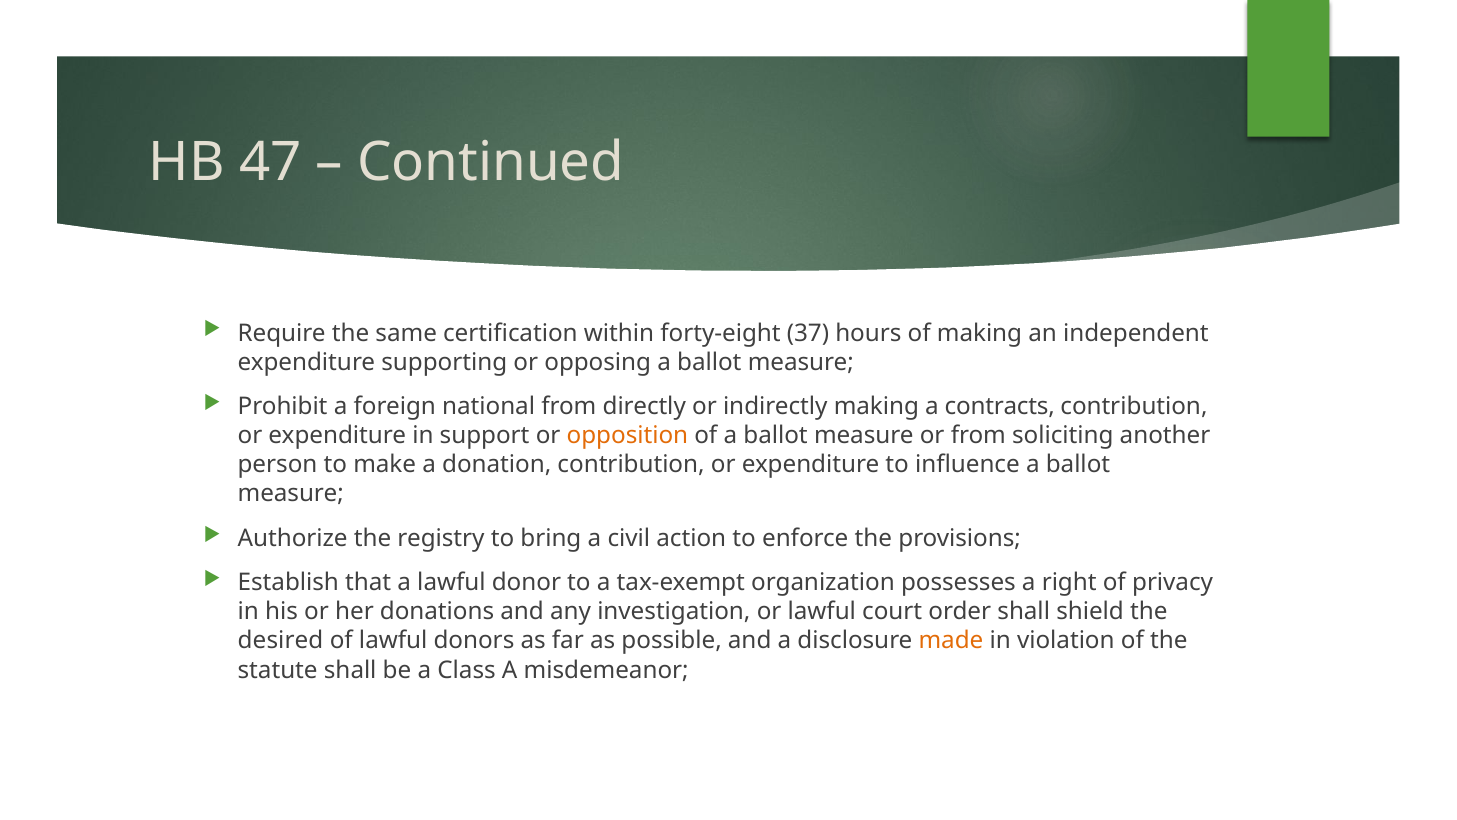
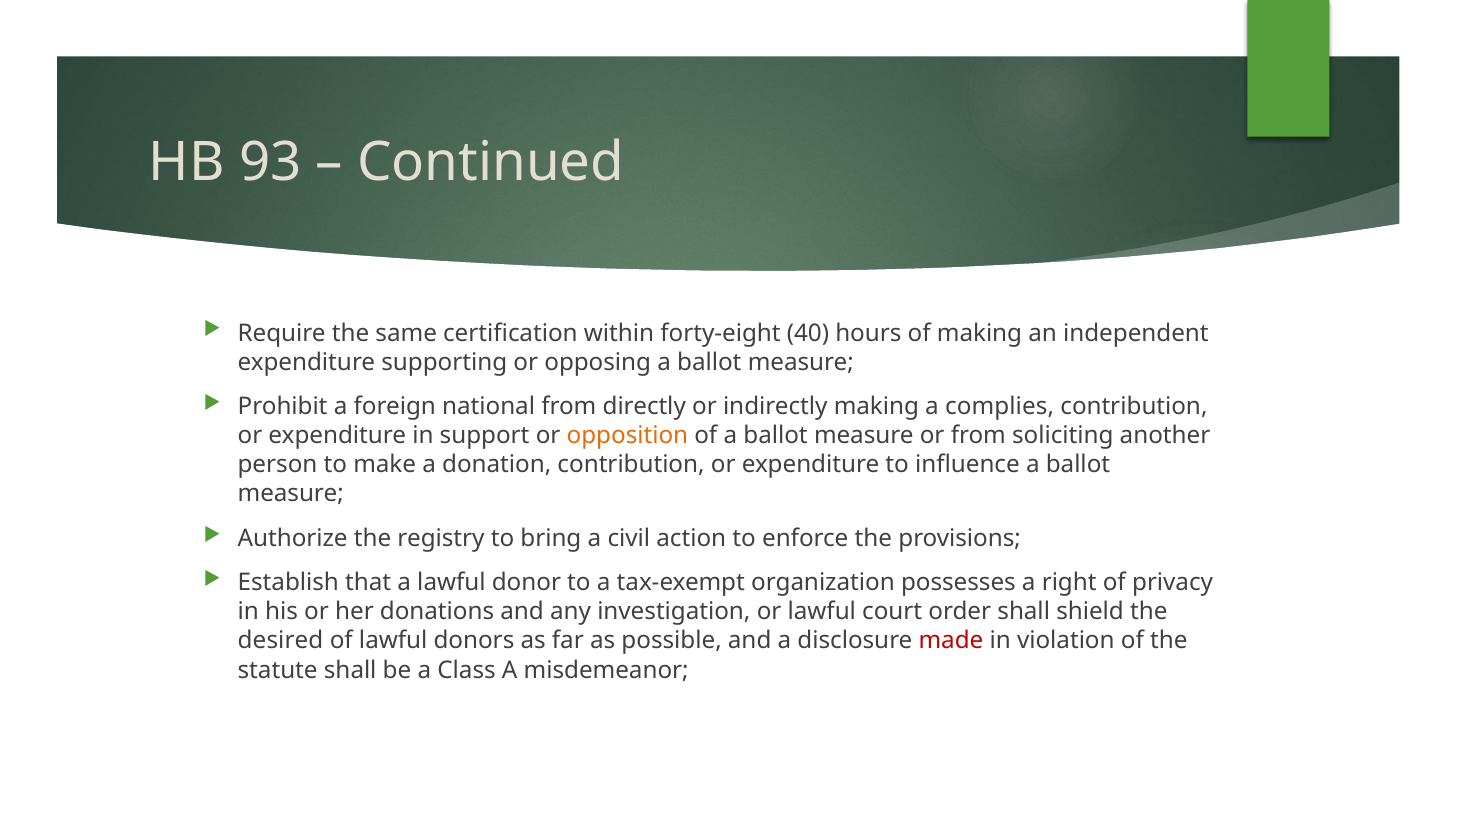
47: 47 -> 93
37: 37 -> 40
contracts: contracts -> complies
made colour: orange -> red
